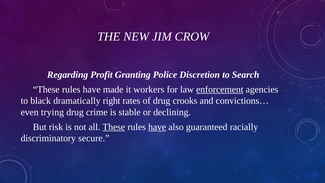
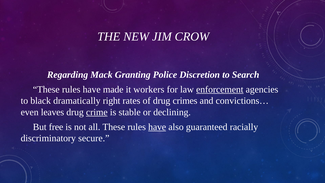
Profit: Profit -> Mack
crooks: crooks -> crimes
trying: trying -> leaves
crime underline: none -> present
risk: risk -> free
These at (114, 127) underline: present -> none
